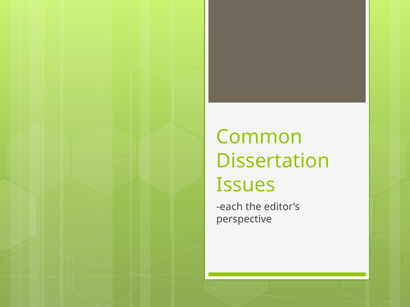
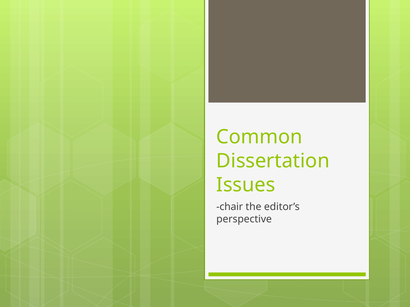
each: each -> chair
